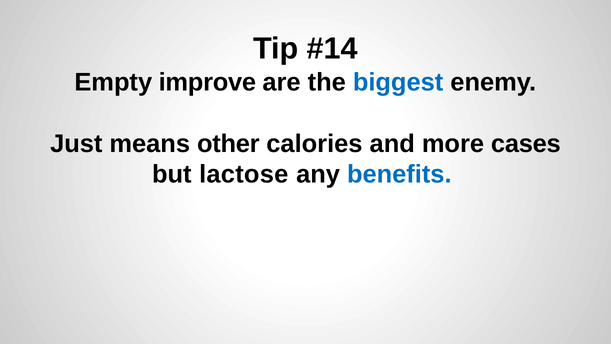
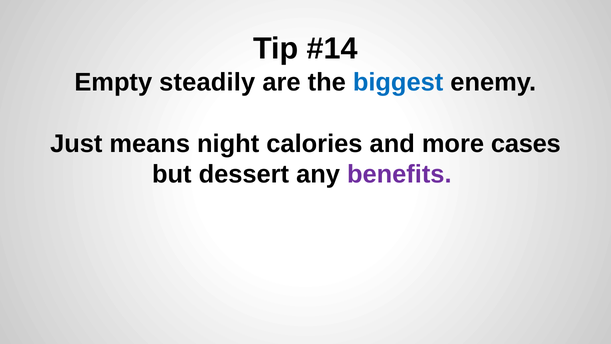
improve: improve -> steadily
other: other -> night
lactose: lactose -> dessert
benefits colour: blue -> purple
